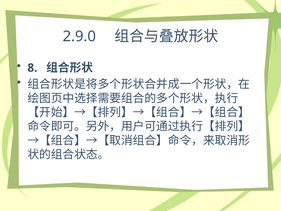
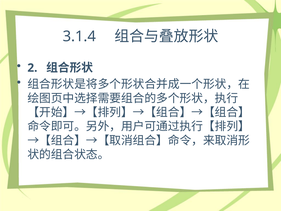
2.9.0: 2.9.0 -> 3.1.4
8: 8 -> 2
